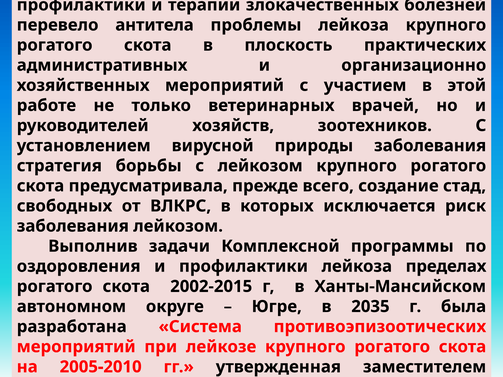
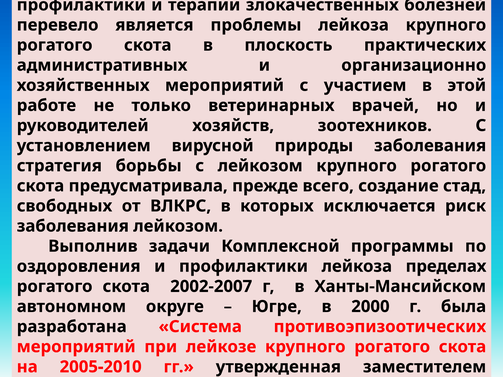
антитела: антитела -> является
2002-2015: 2002-2015 -> 2002-2007
2035: 2035 -> 2000
